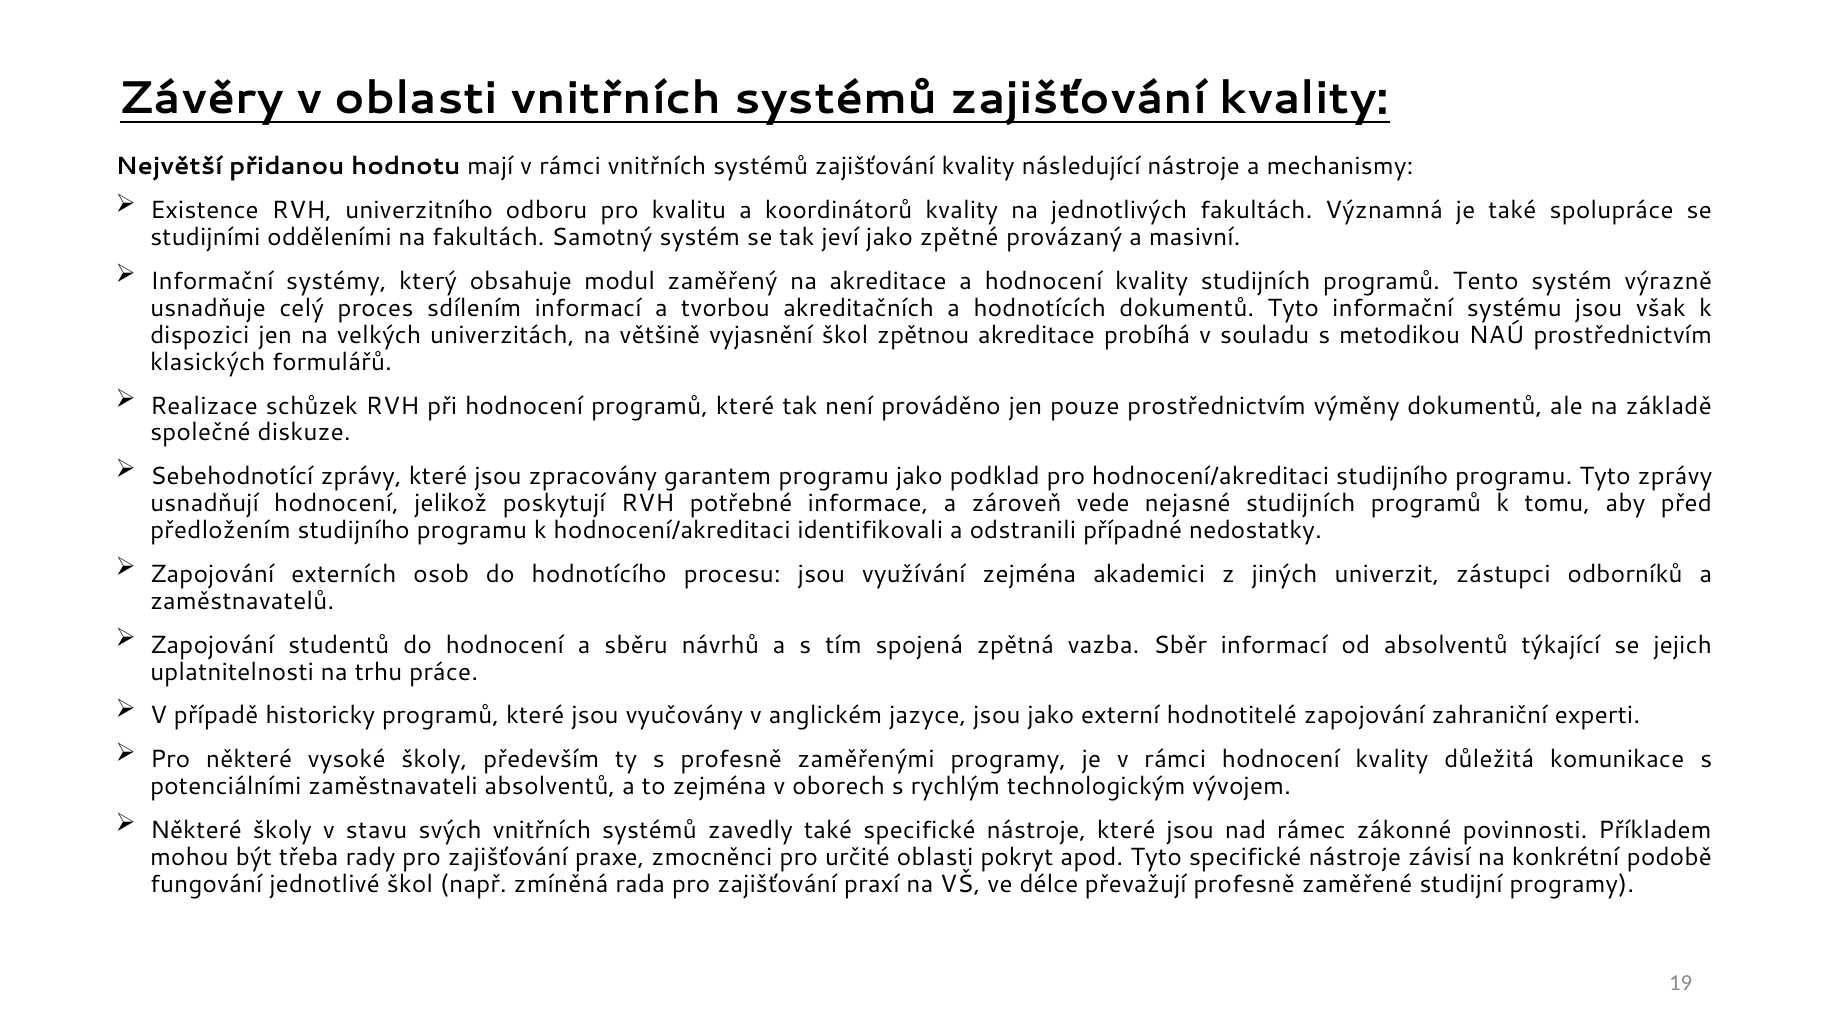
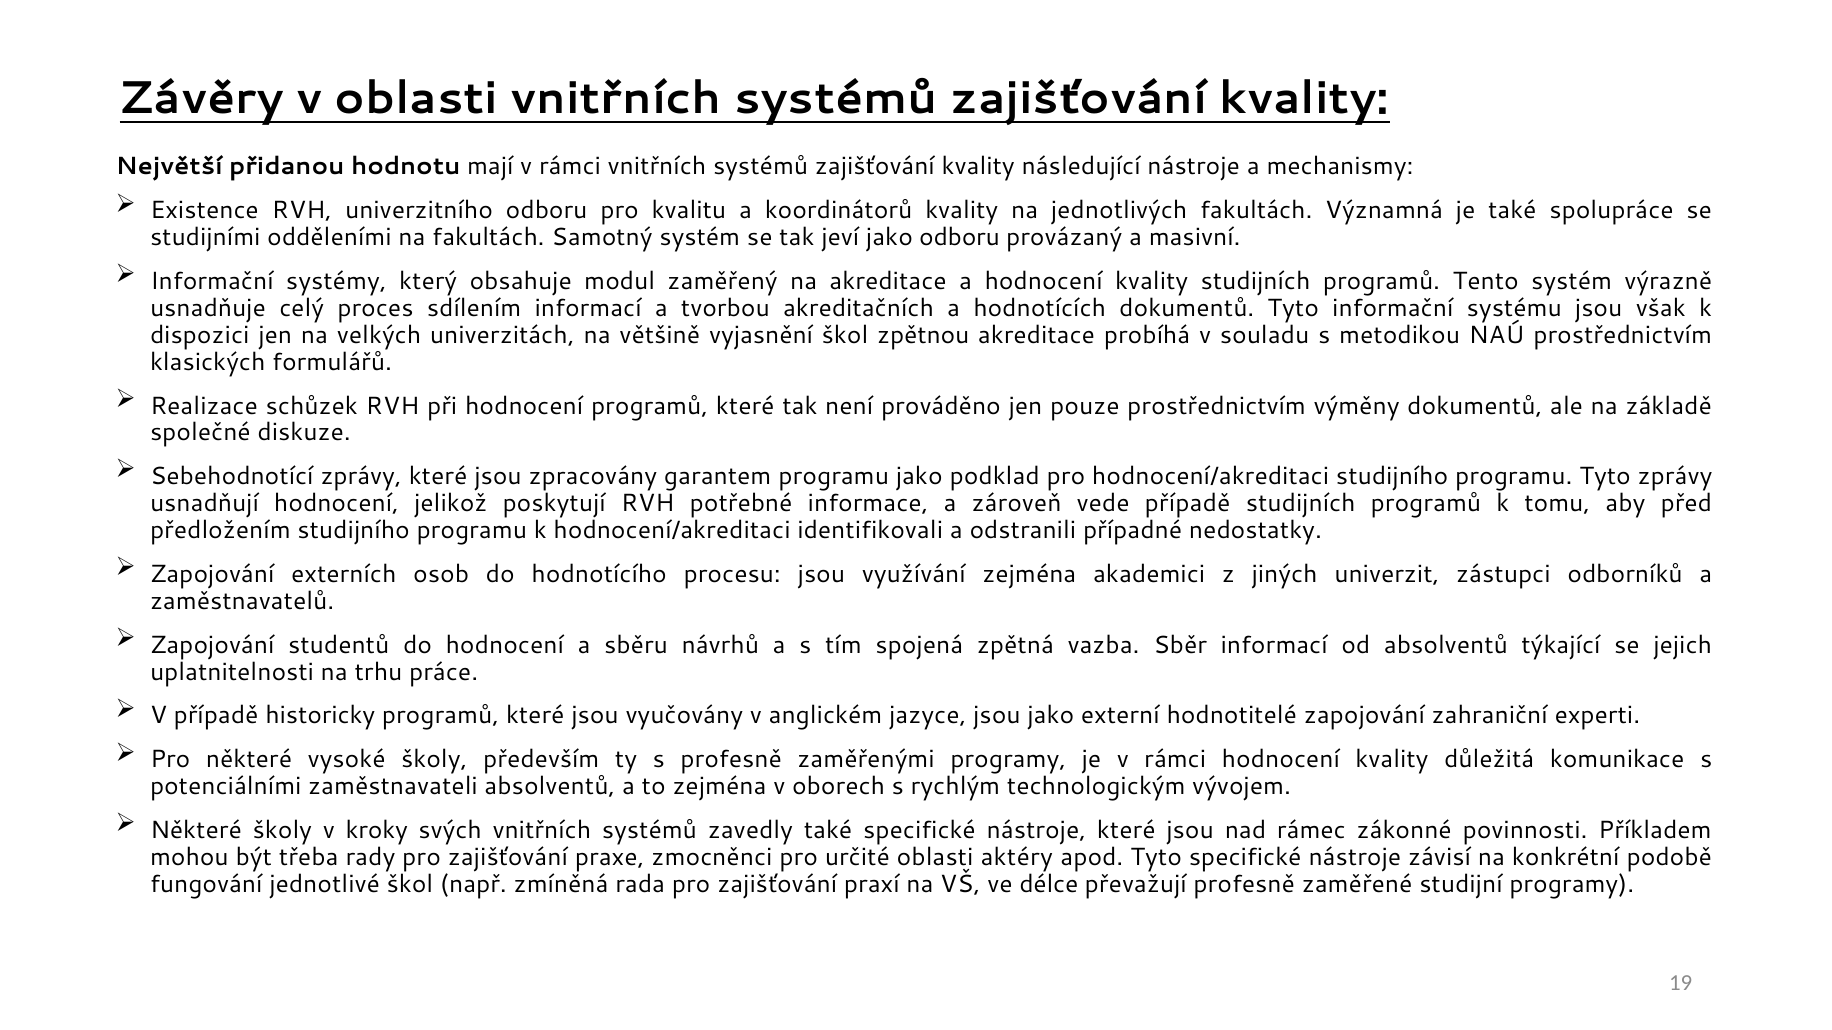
jako zpětné: zpětné -> odboru
vede nejasné: nejasné -> případě
stavu: stavu -> kroky
pokryt: pokryt -> aktéry
